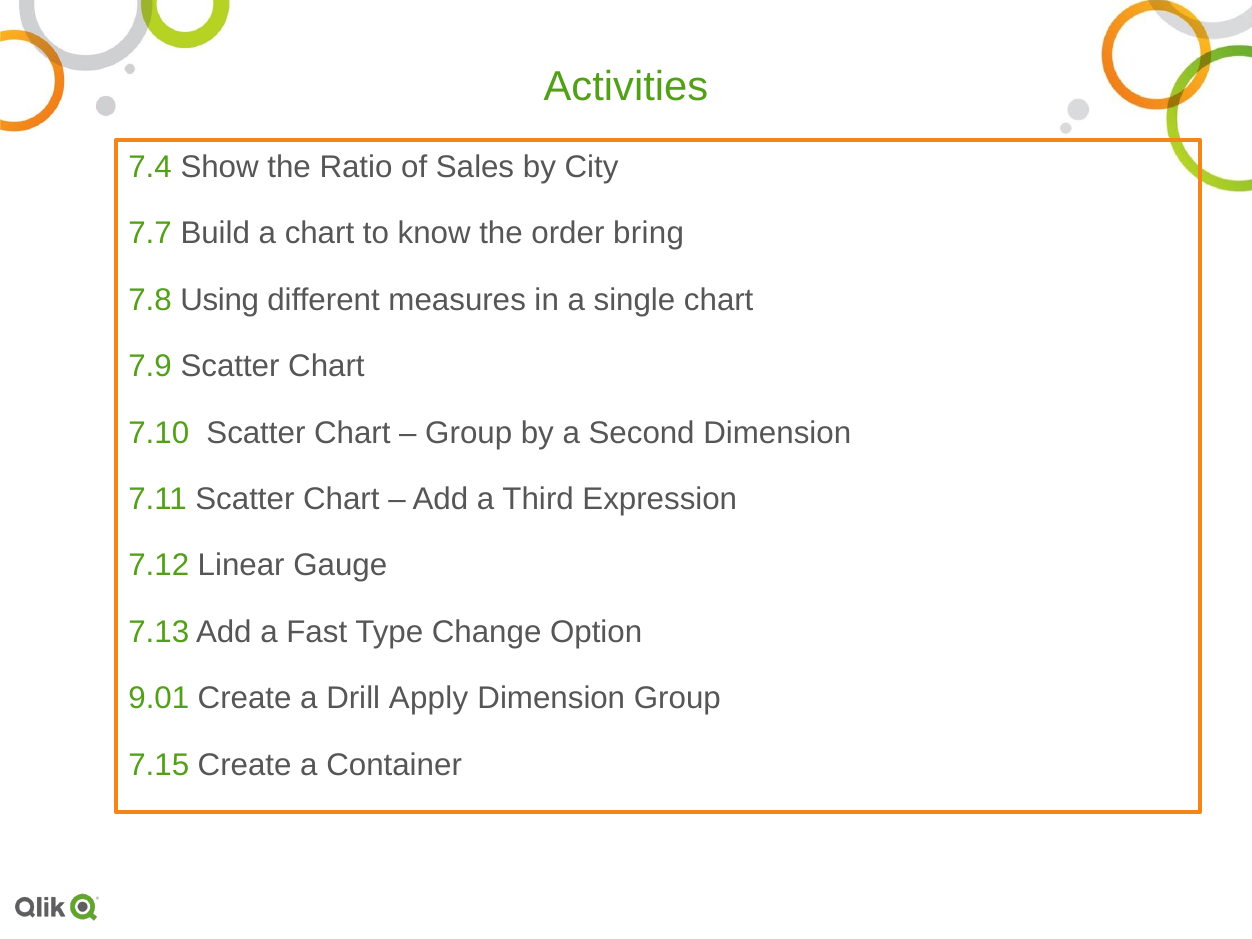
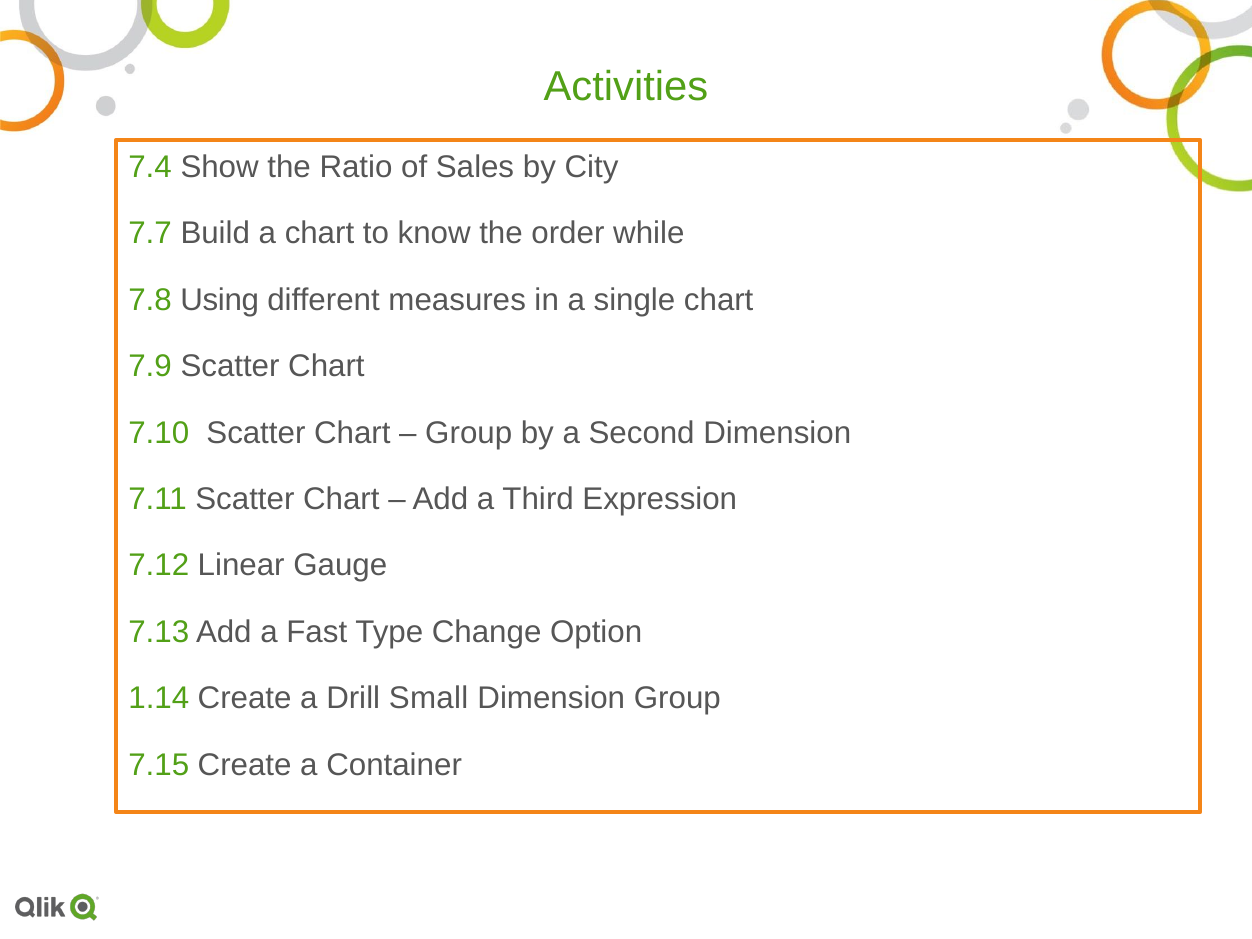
bring: bring -> while
9.01: 9.01 -> 1.14
Apply: Apply -> Small
